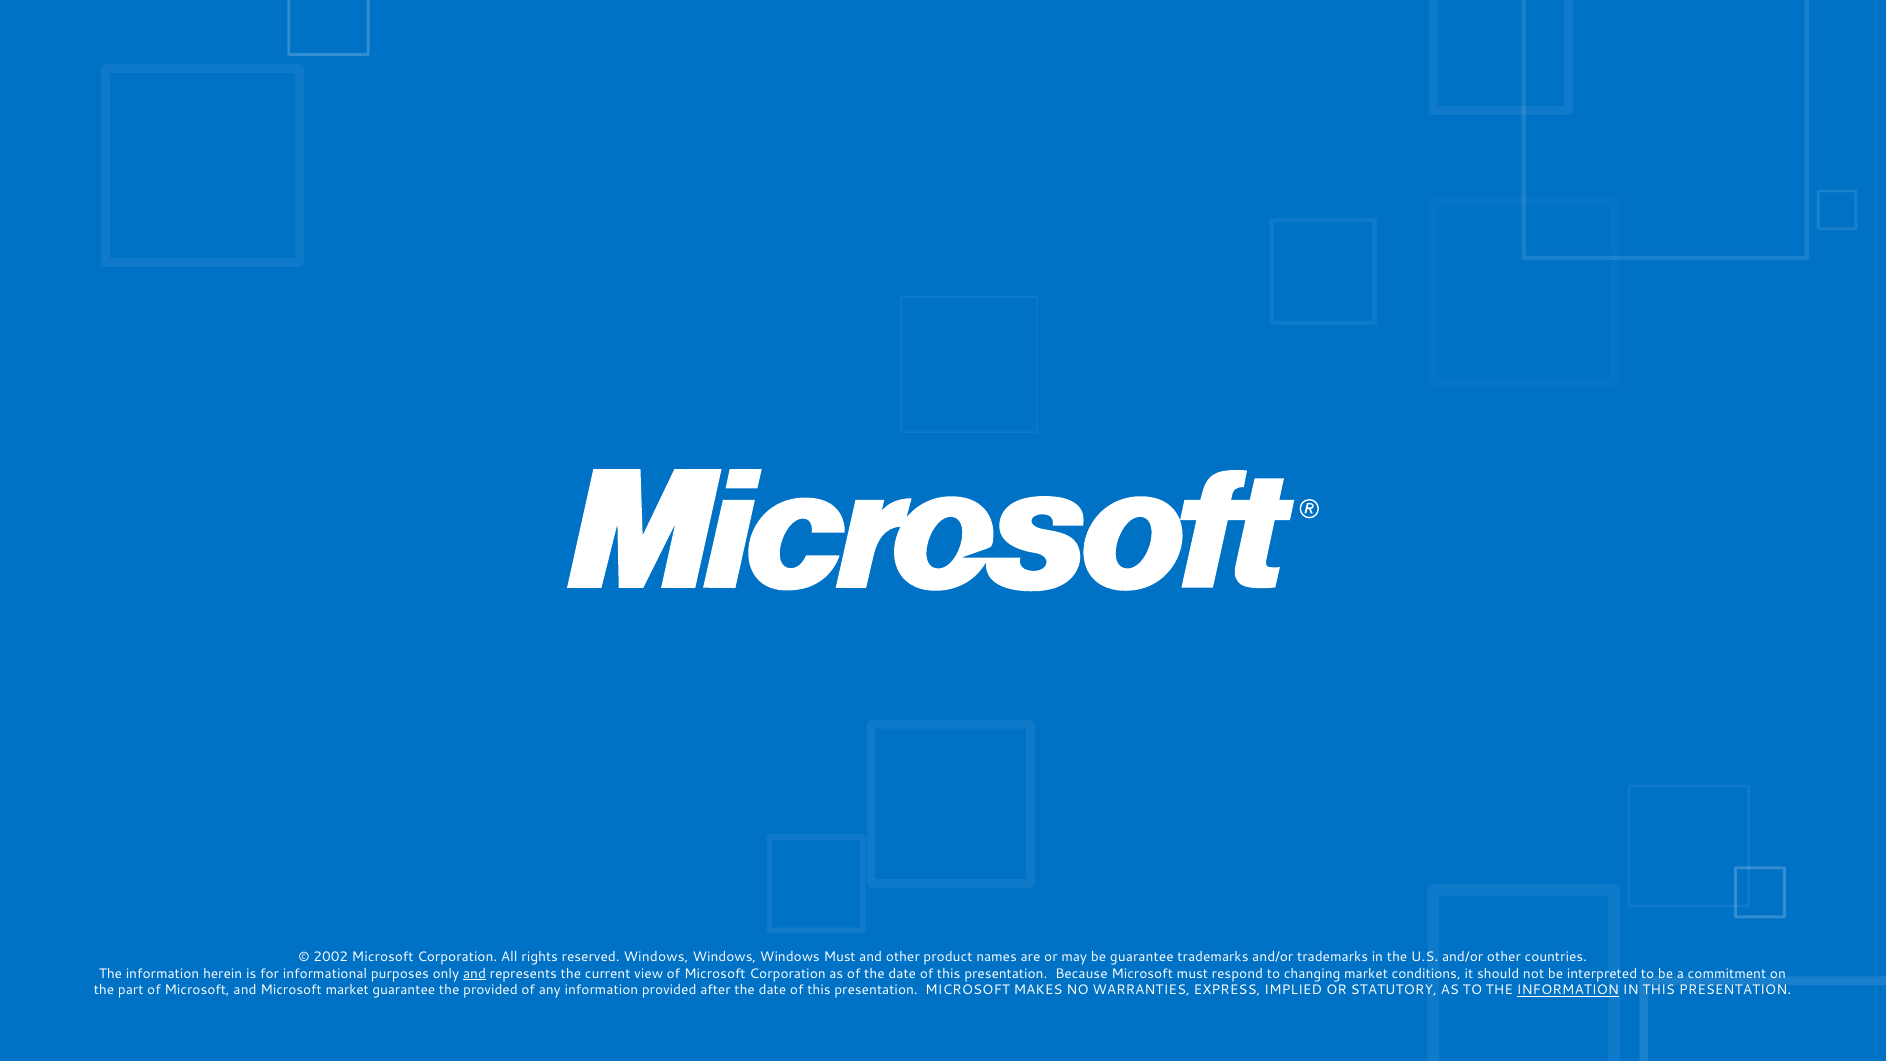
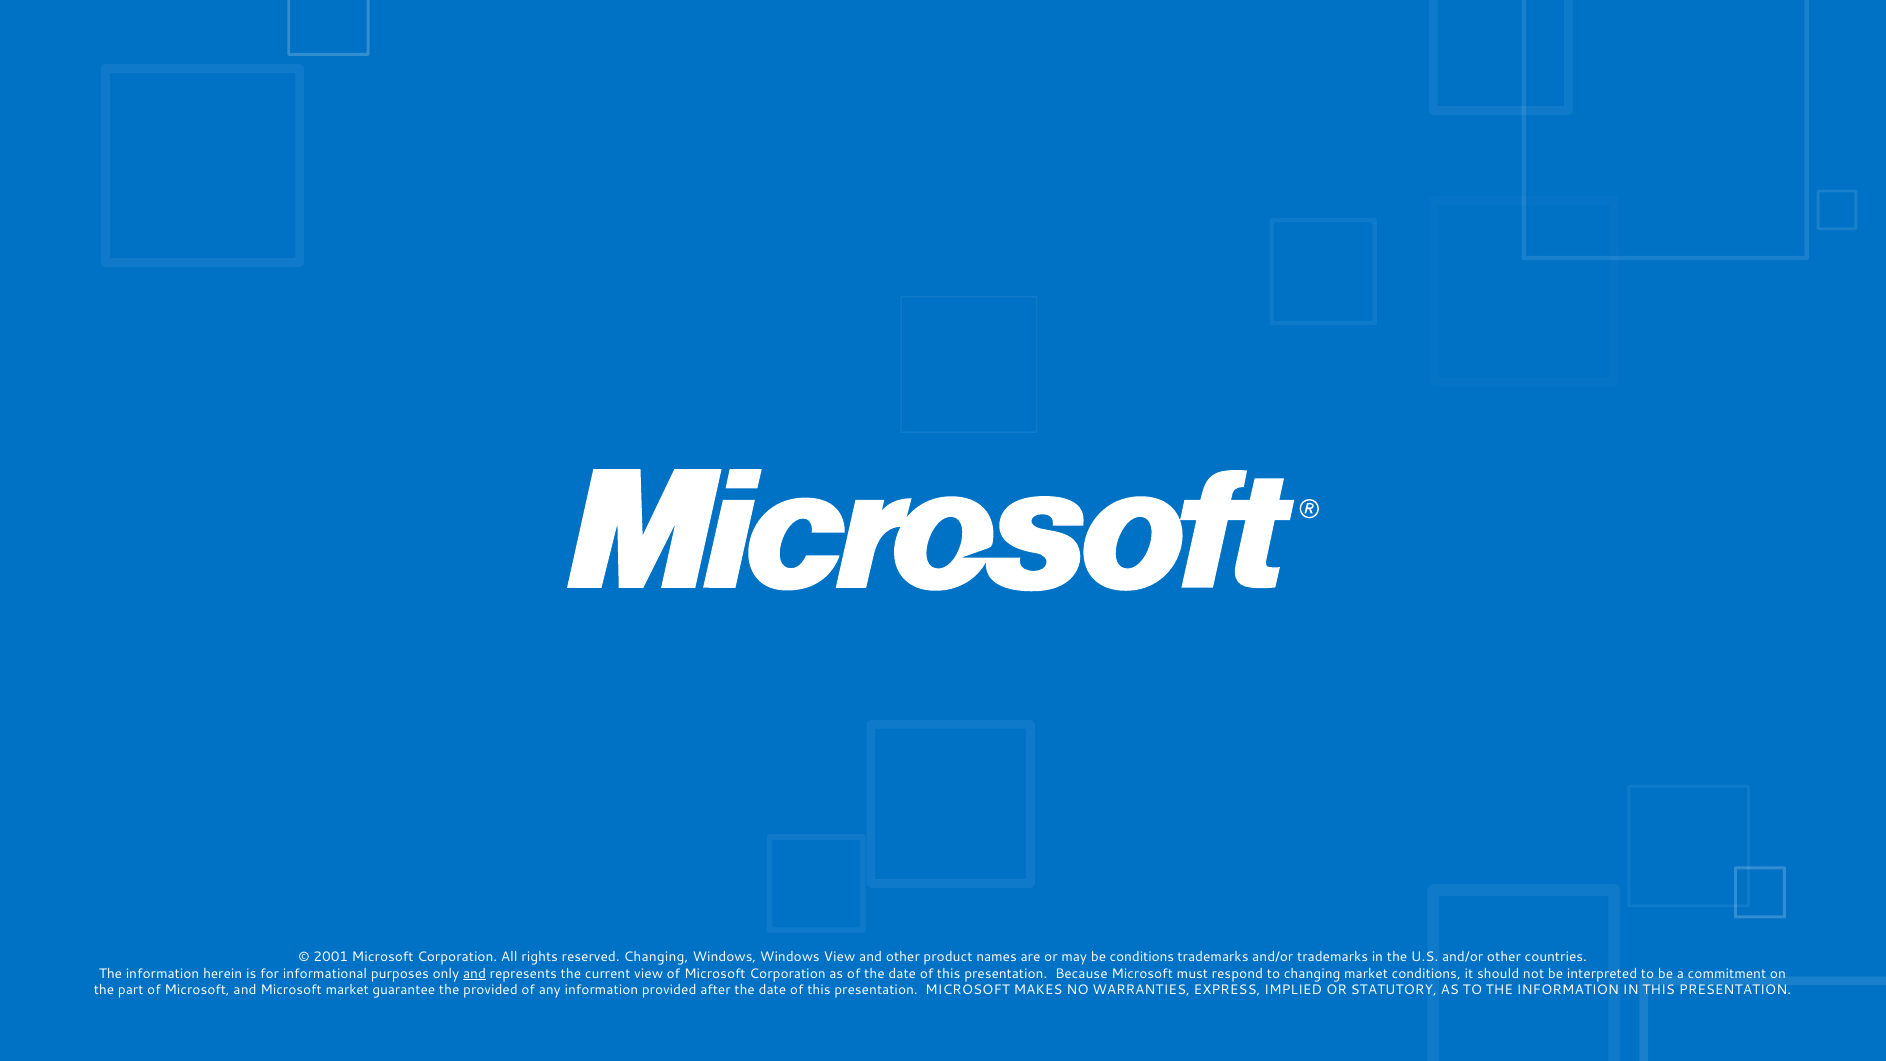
2002: 2002 -> 2001
reserved Windows: Windows -> Changing
Windows Must: Must -> View
be guarantee: guarantee -> conditions
INFORMATION at (1568, 991) underline: present -> none
